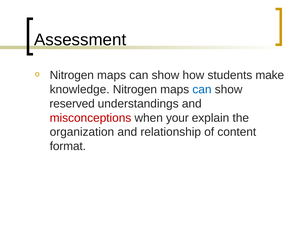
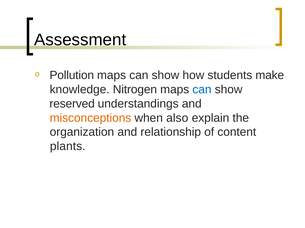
Nitrogen at (72, 76): Nitrogen -> Pollution
misconceptions colour: red -> orange
your: your -> also
format: format -> plants
